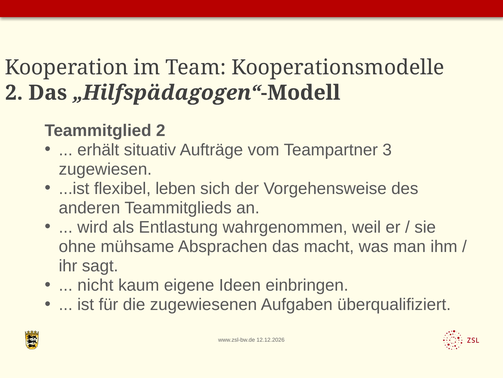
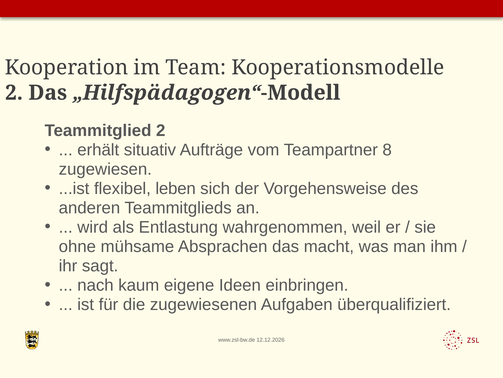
3: 3 -> 8
nicht: nicht -> nach
